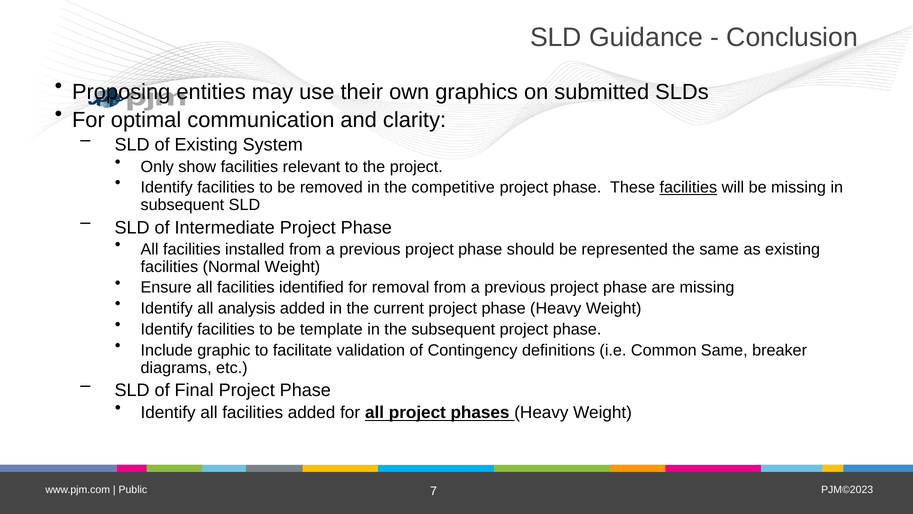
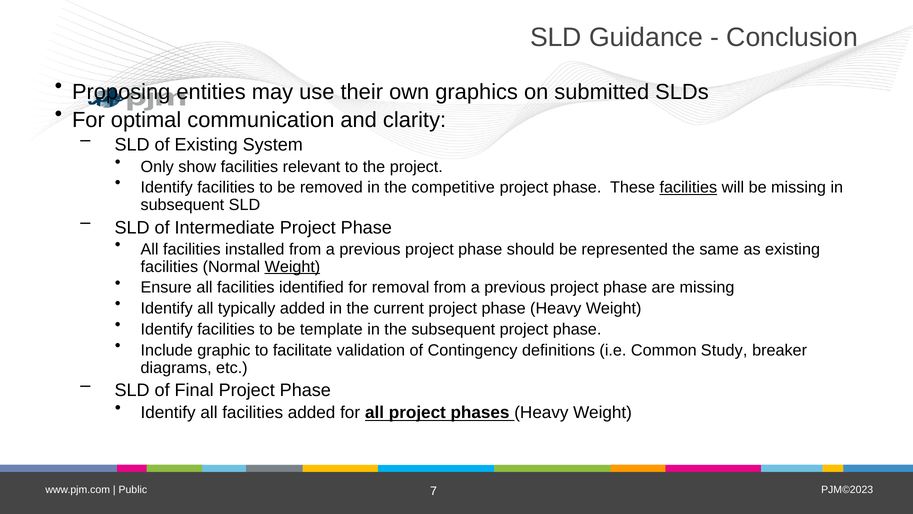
Weight at (292, 266) underline: none -> present
analysis: analysis -> typically
Common Same: Same -> Study
